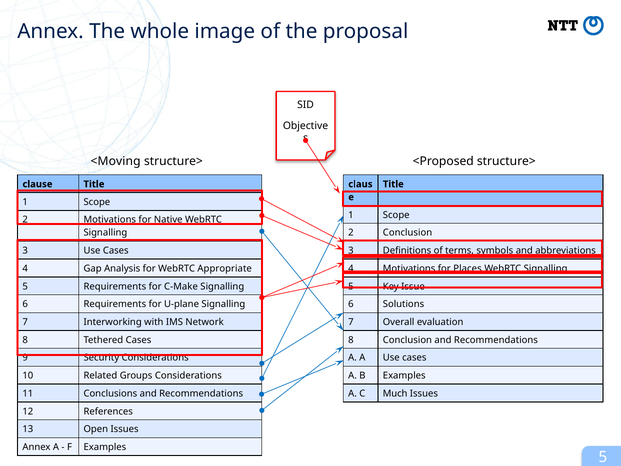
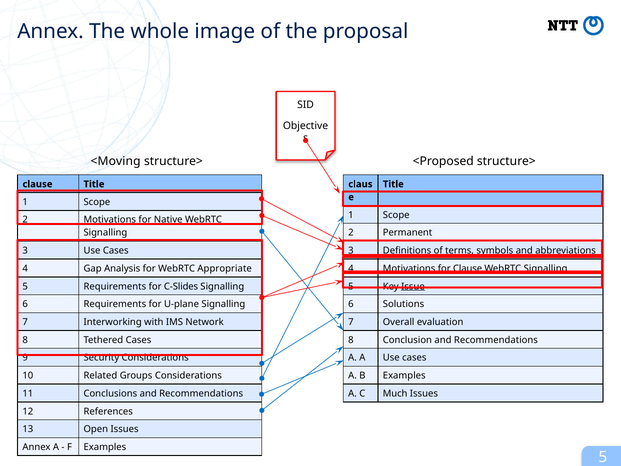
2 Conclusion: Conclusion -> Permanent
for Places: Places -> Clause
C-Make: C-Make -> C-Slides
Issue underline: none -> present
